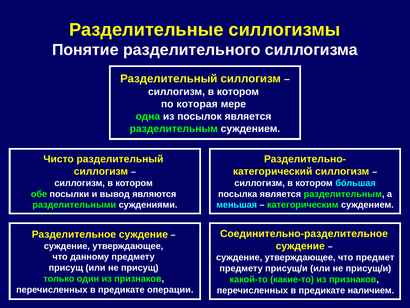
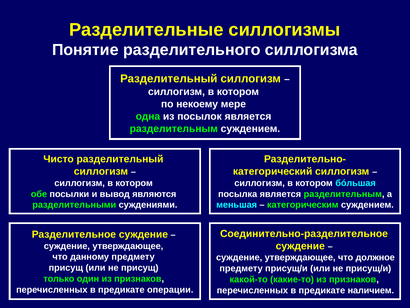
которая: которая -> некоему
предмет: предмет -> должное
